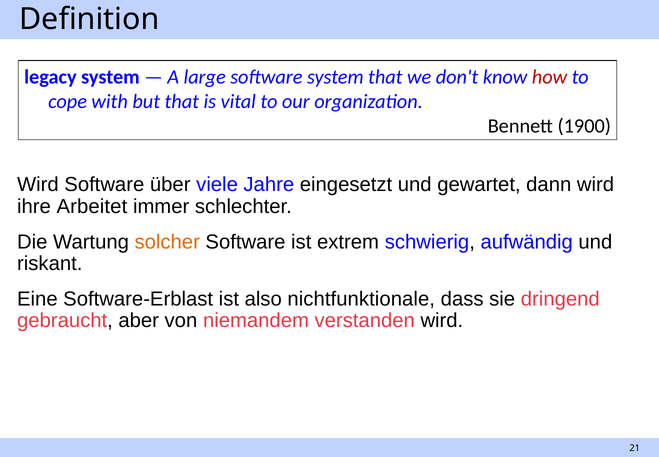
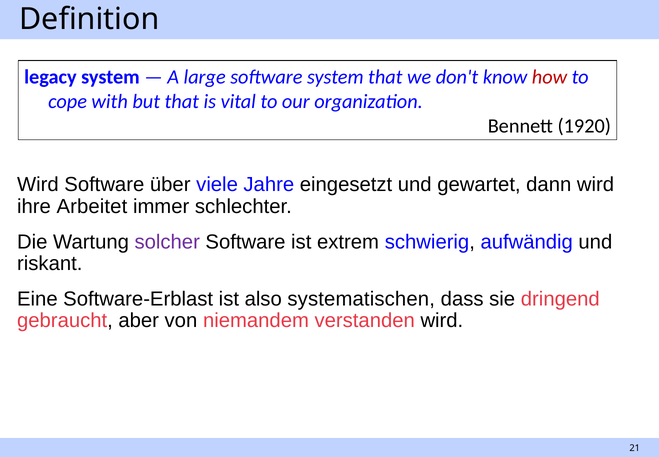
1900: 1900 -> 1920
solcher colour: orange -> purple
nichtfunktionale: nichtfunktionale -> systematischen
